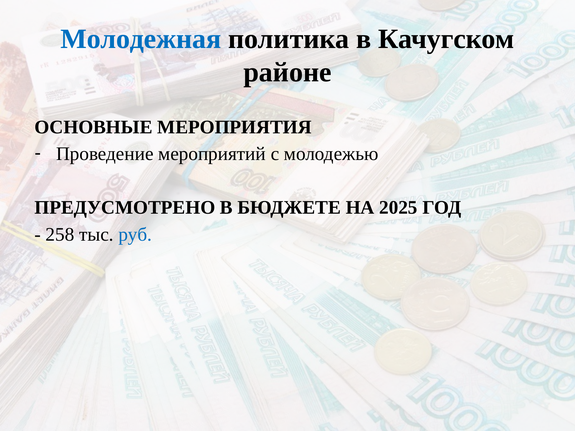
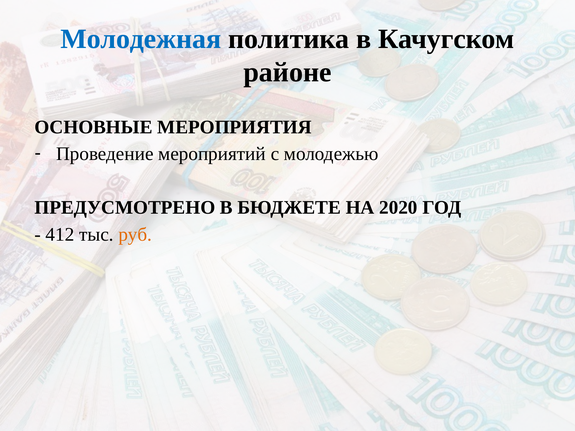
2025: 2025 -> 2020
258: 258 -> 412
руб colour: blue -> orange
